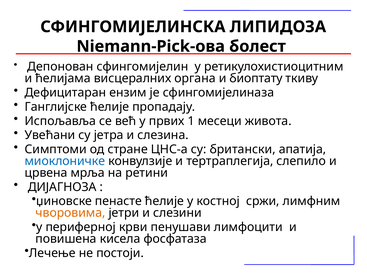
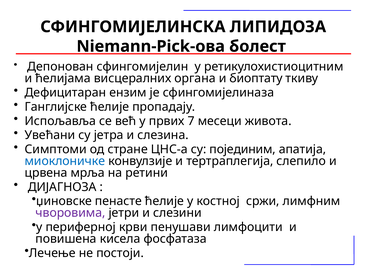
1: 1 -> 7
британски: британски -> појединим
чворовима colour: orange -> purple
